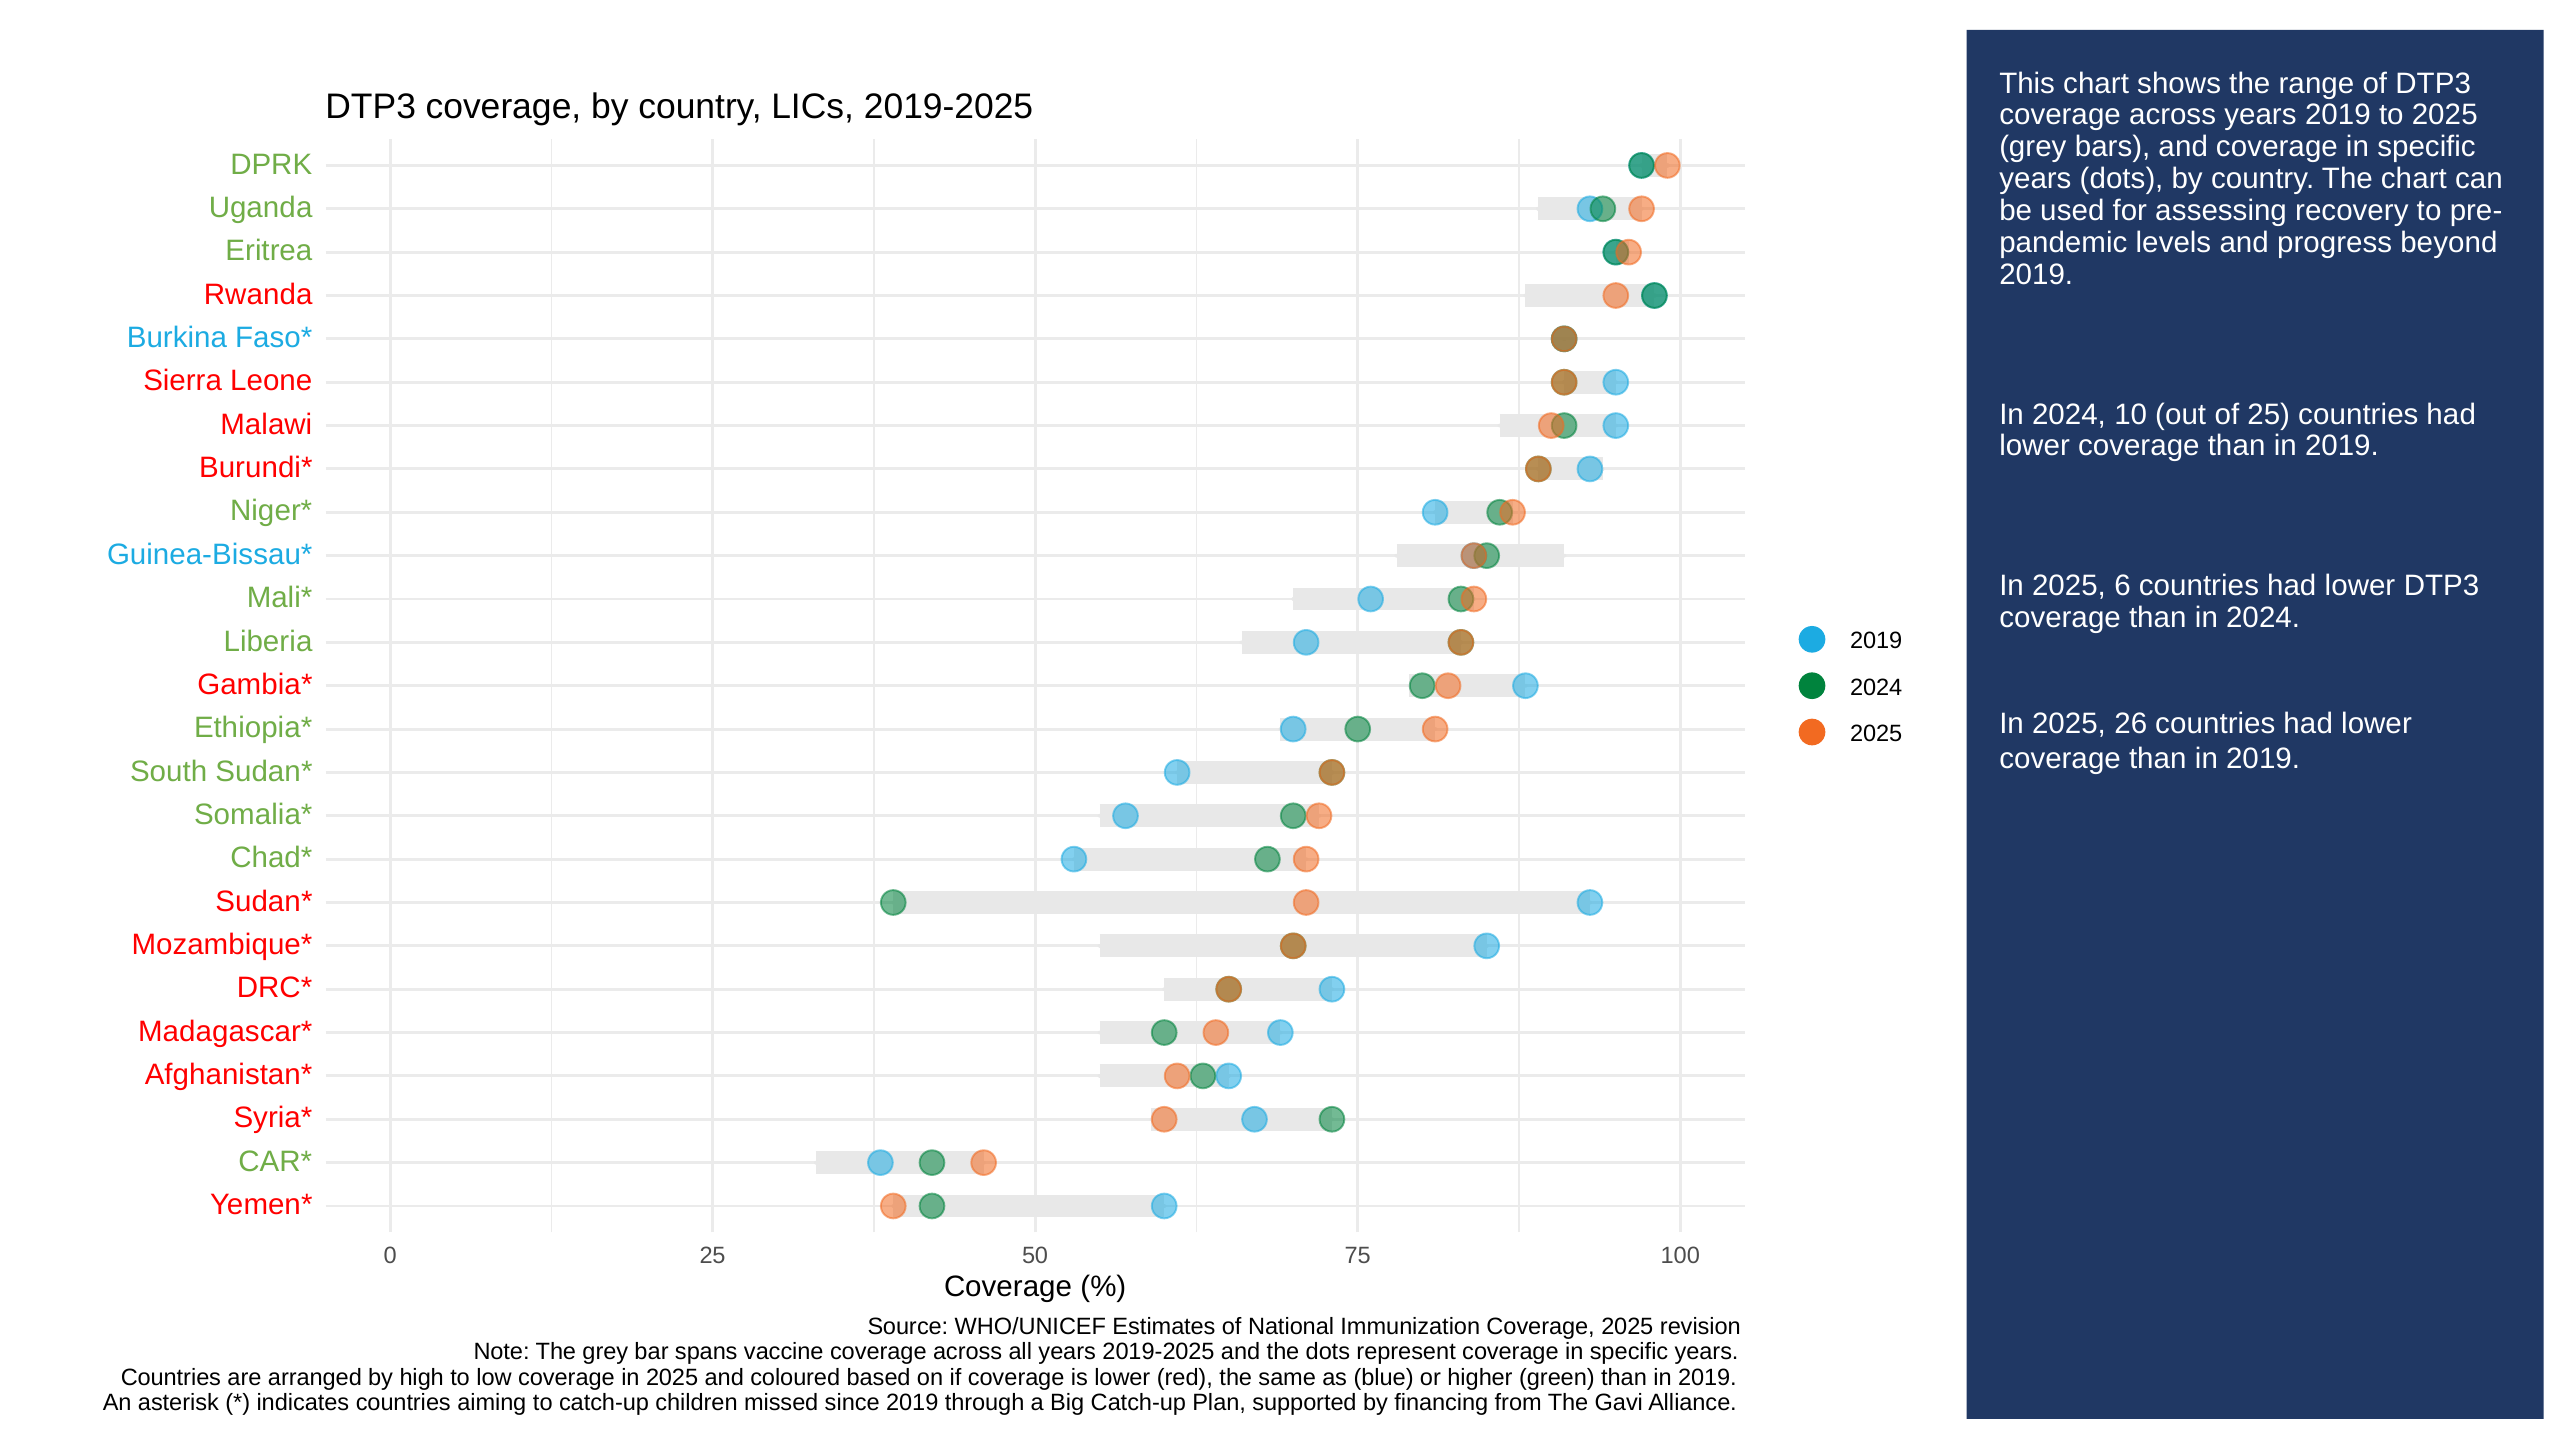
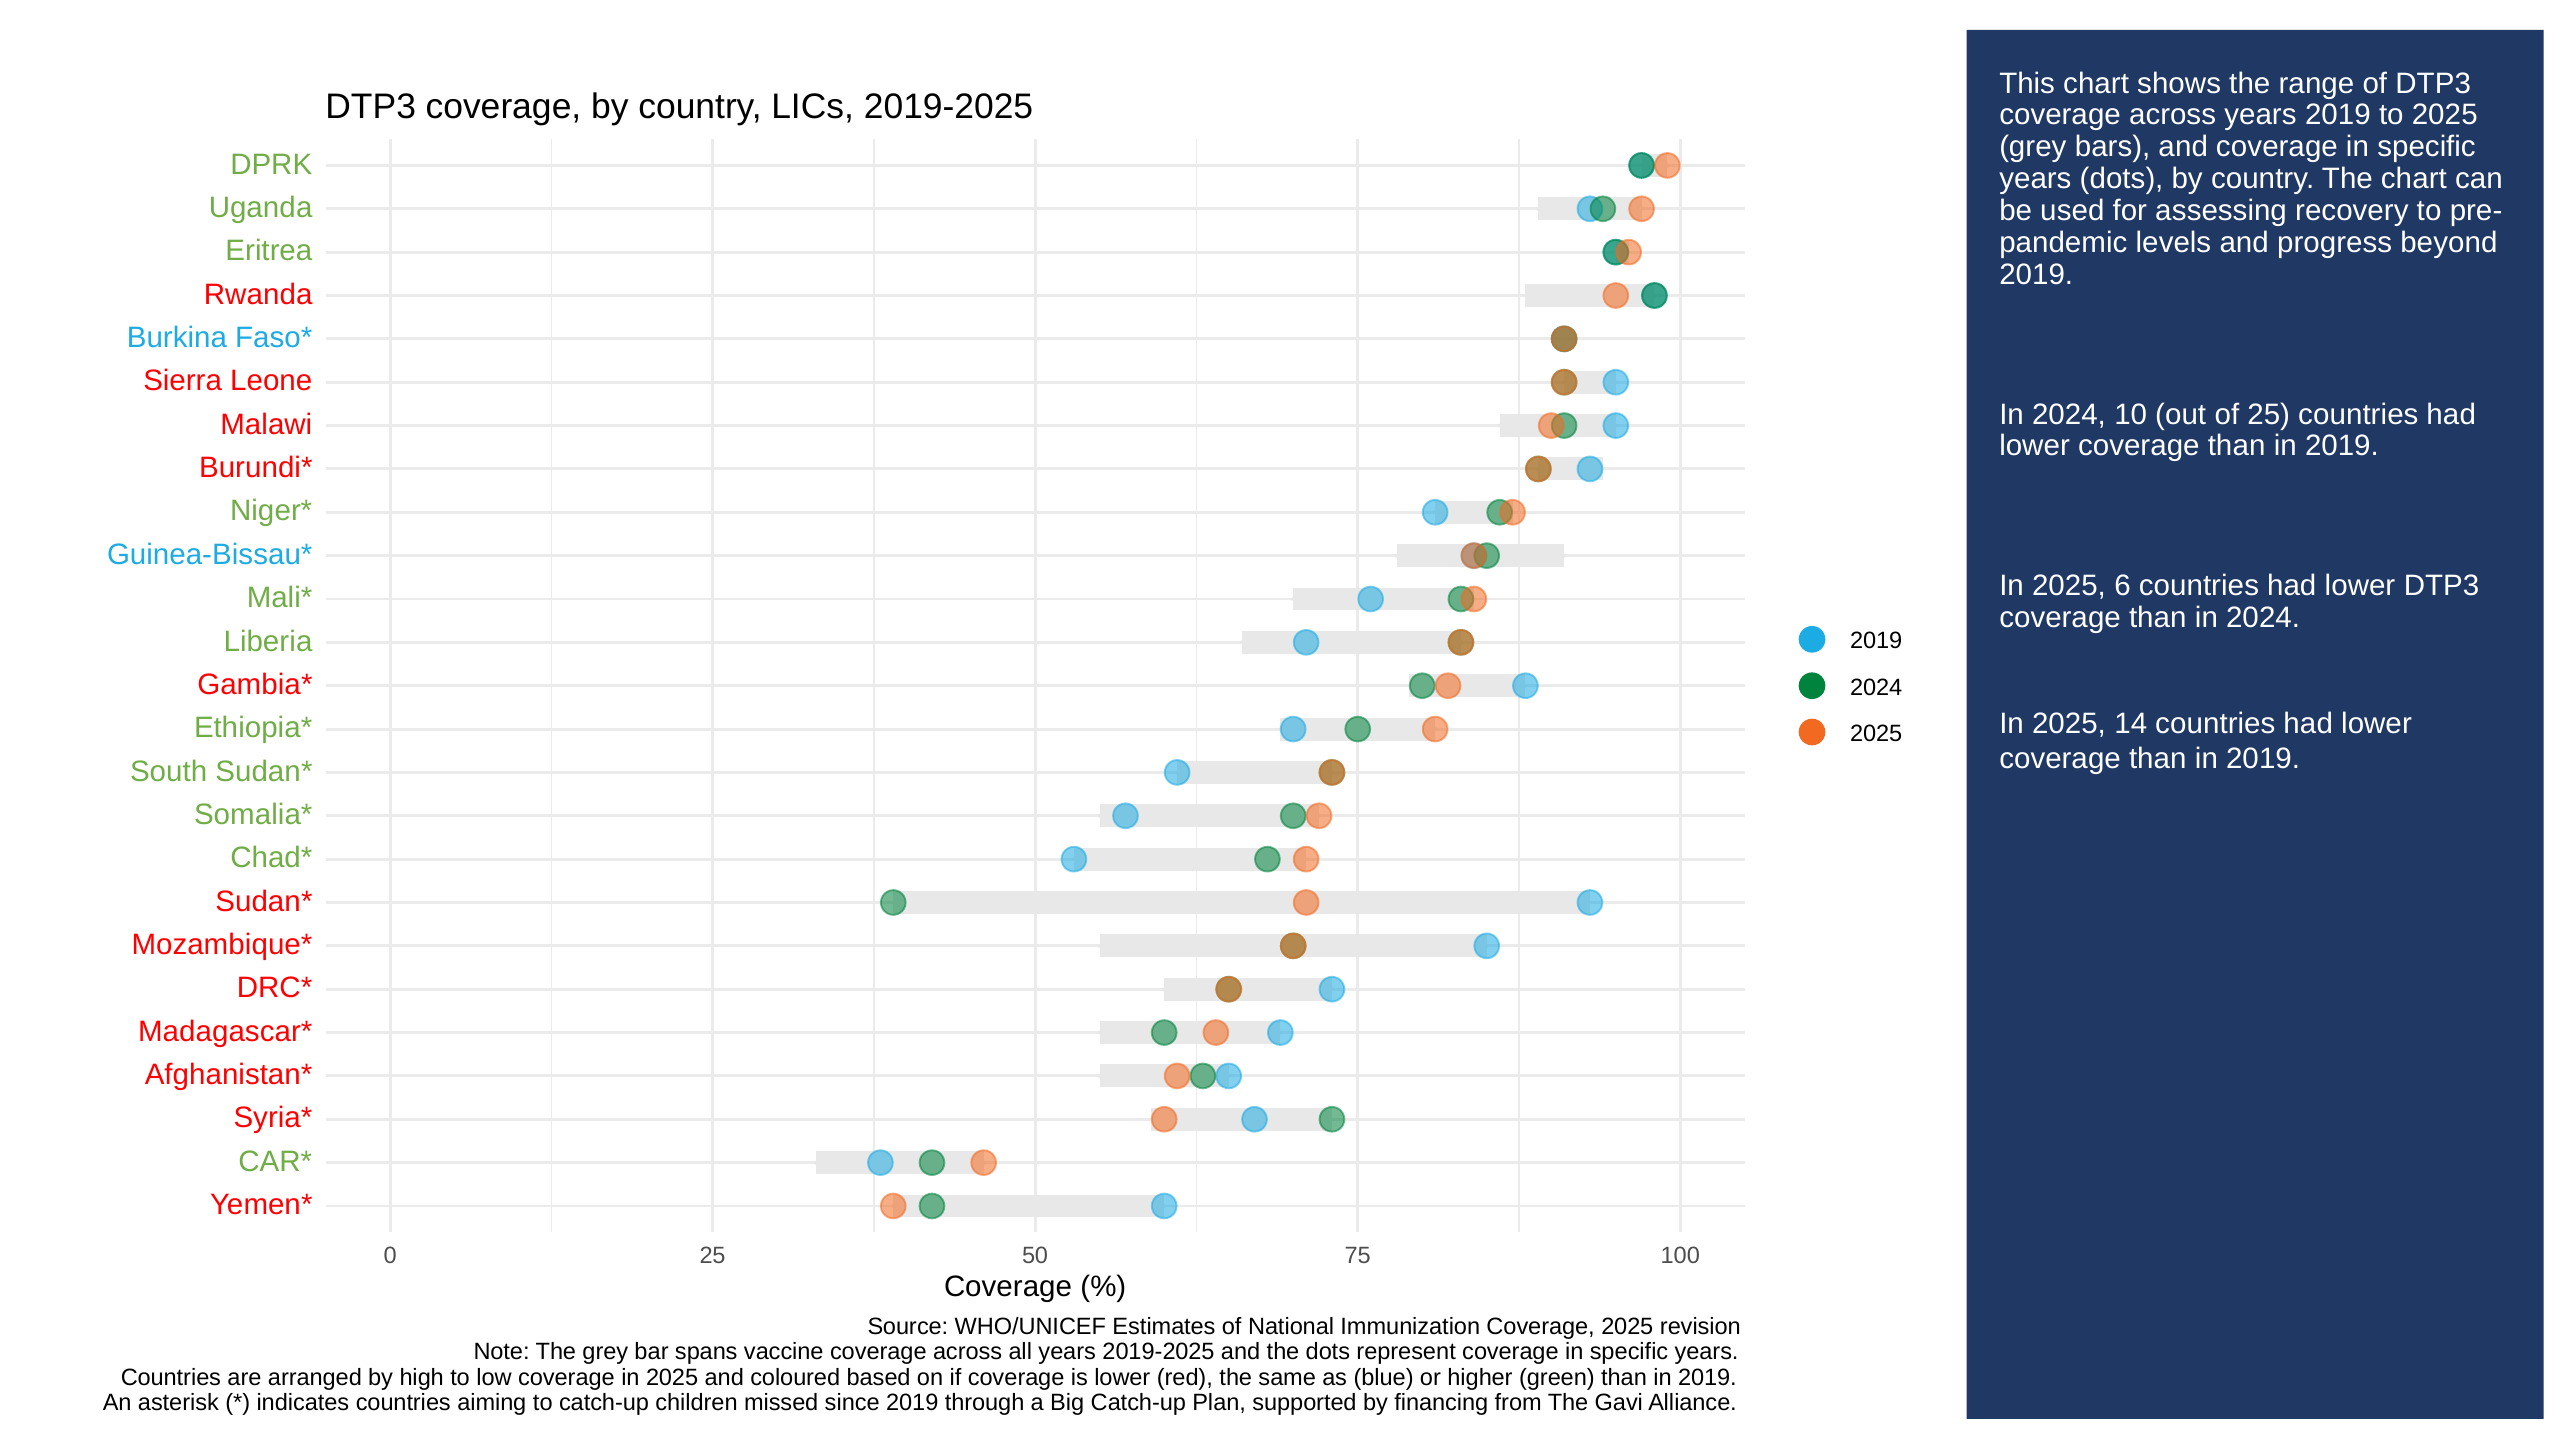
26: 26 -> 14
